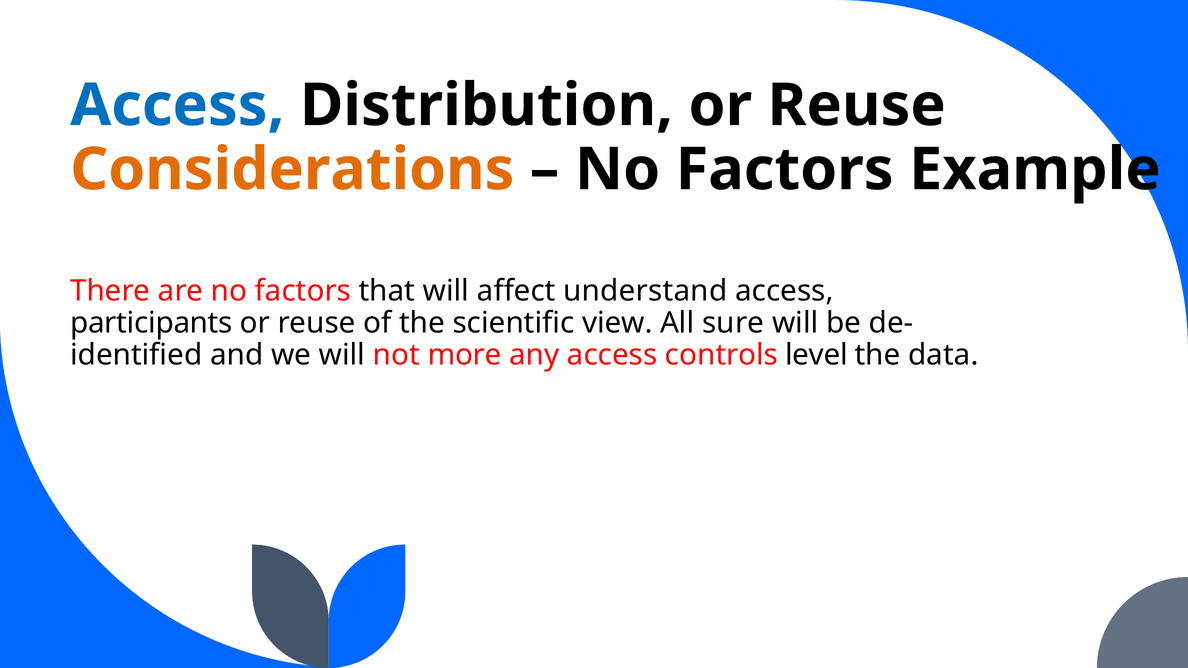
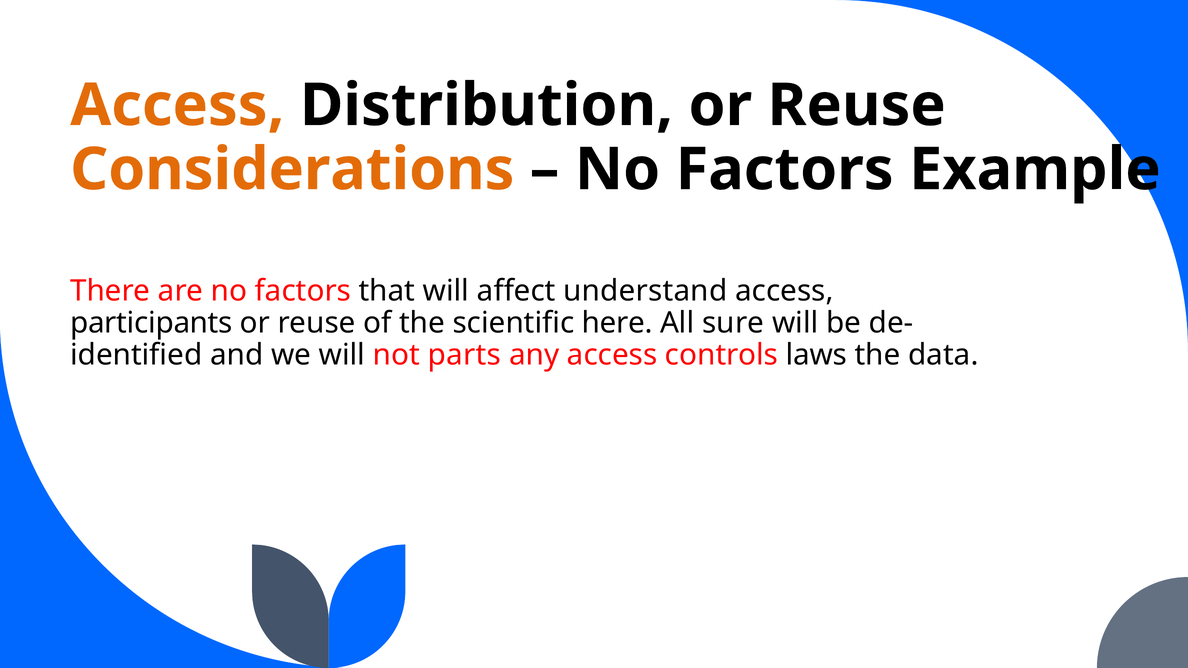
Access at (177, 106) colour: blue -> orange
view: view -> here
more: more -> parts
level: level -> laws
